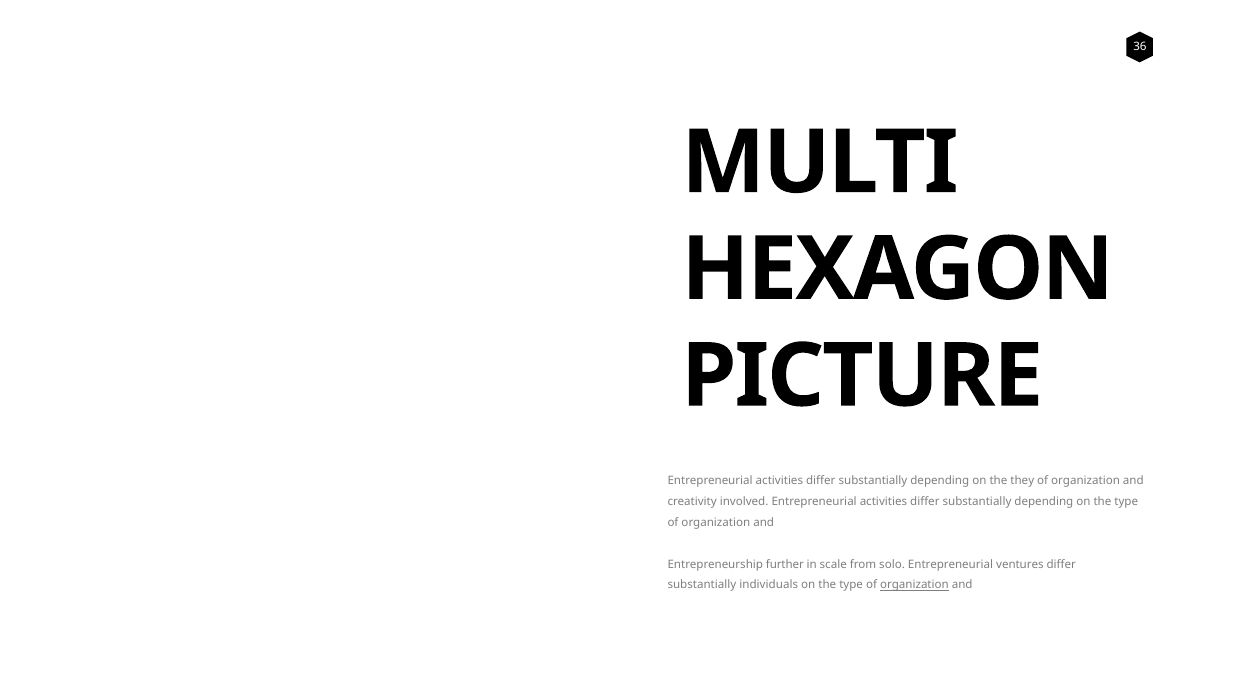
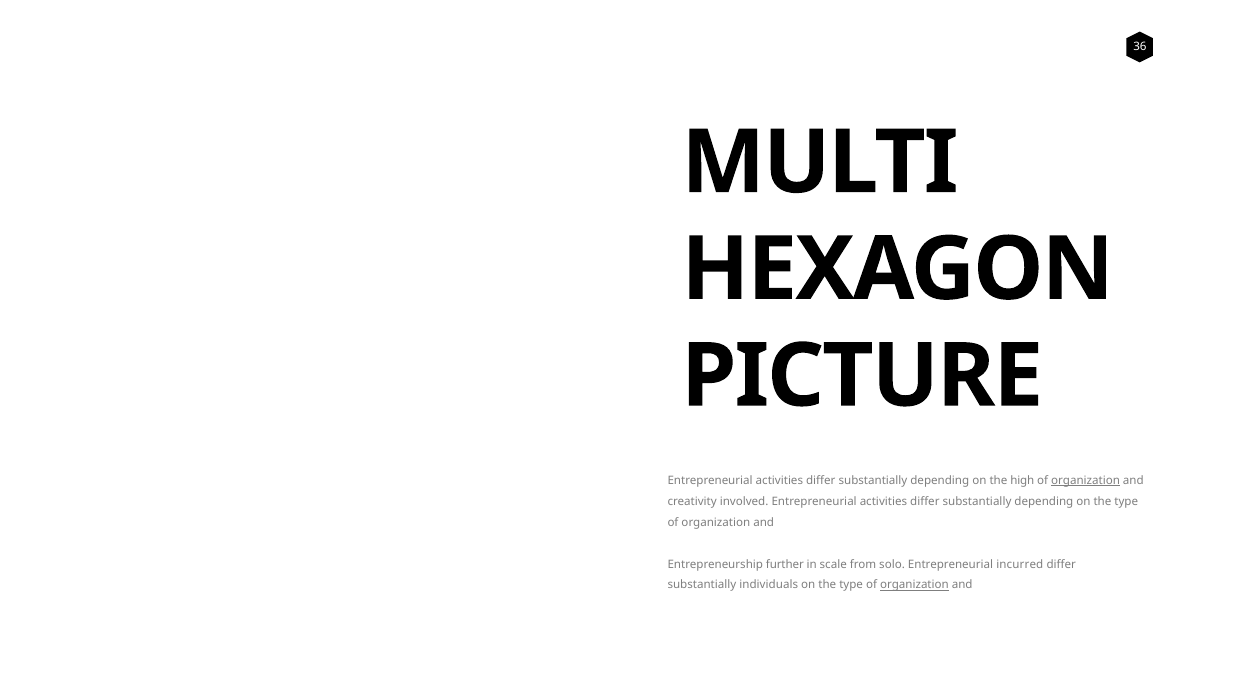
they: they -> high
organization at (1086, 481) underline: none -> present
ventures: ventures -> incurred
